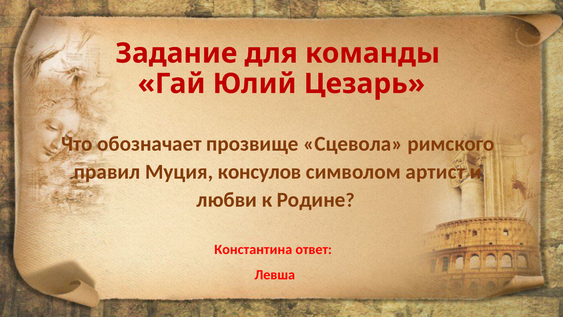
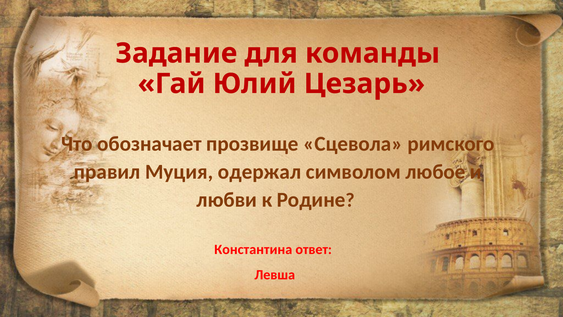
консулов: консулов -> одержал
артист: артист -> любое
